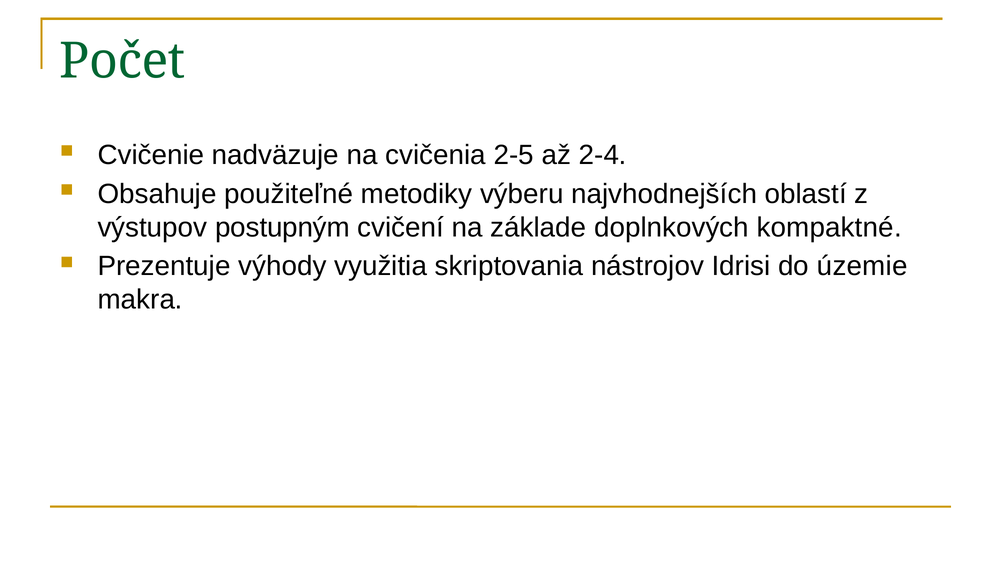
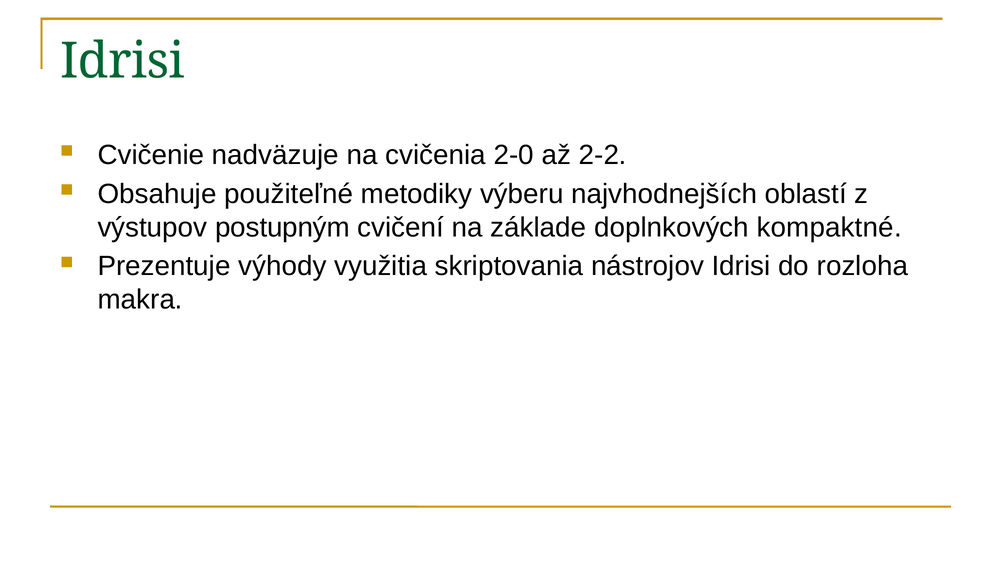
Počet at (122, 61): Počet -> Idrisi
2-5: 2-5 -> 2-0
2-4: 2-4 -> 2-2
územie: územie -> rozloha
